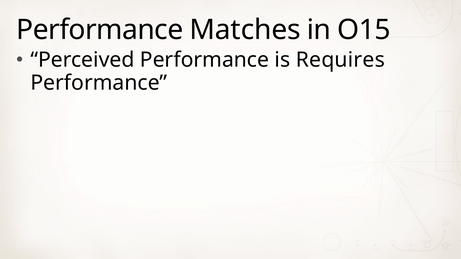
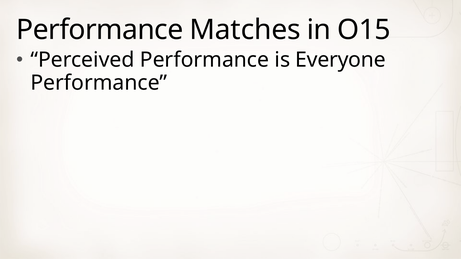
Requires: Requires -> Everyone
